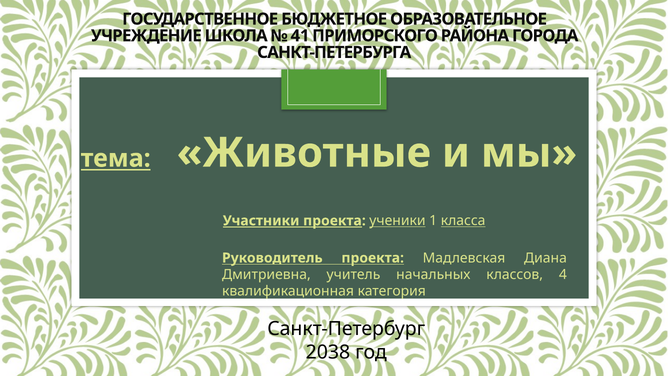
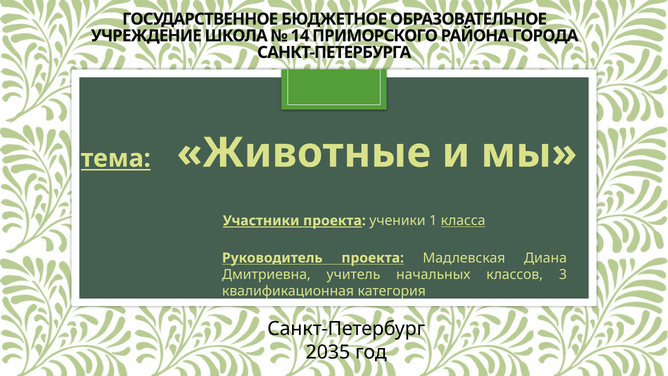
41: 41 -> 14
ученики underline: present -> none
4: 4 -> 3
2038: 2038 -> 2035
